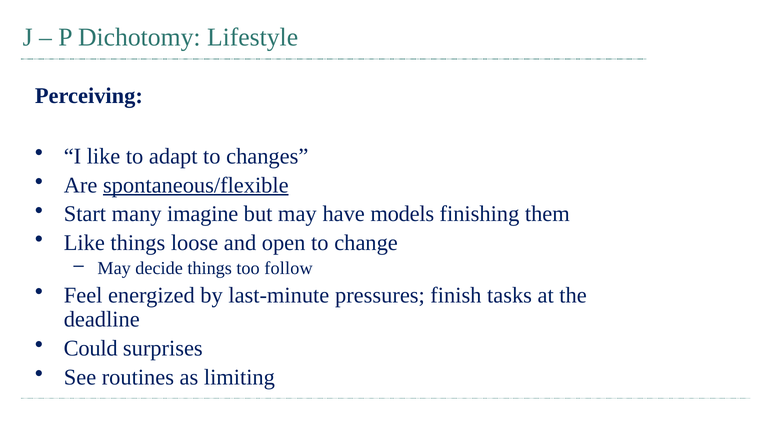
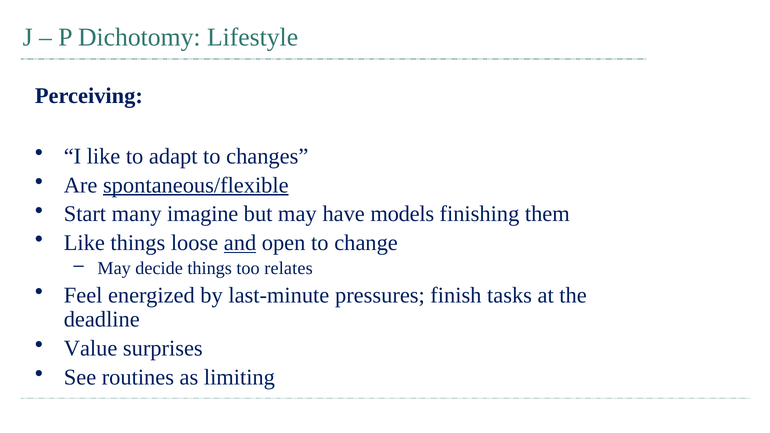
and underline: none -> present
follow: follow -> relates
Could: Could -> Value
